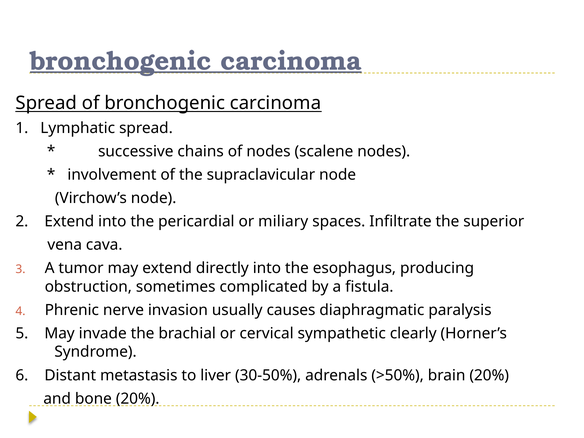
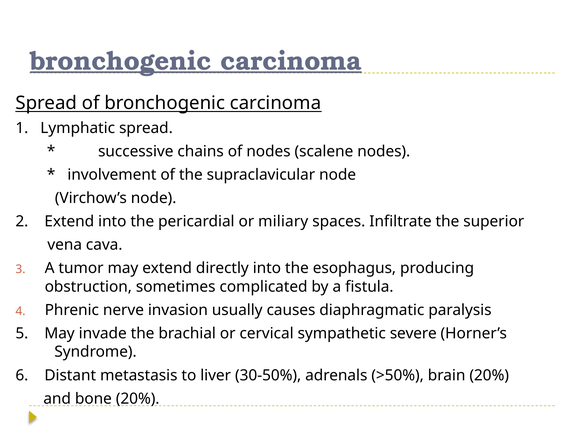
clearly: clearly -> severe
